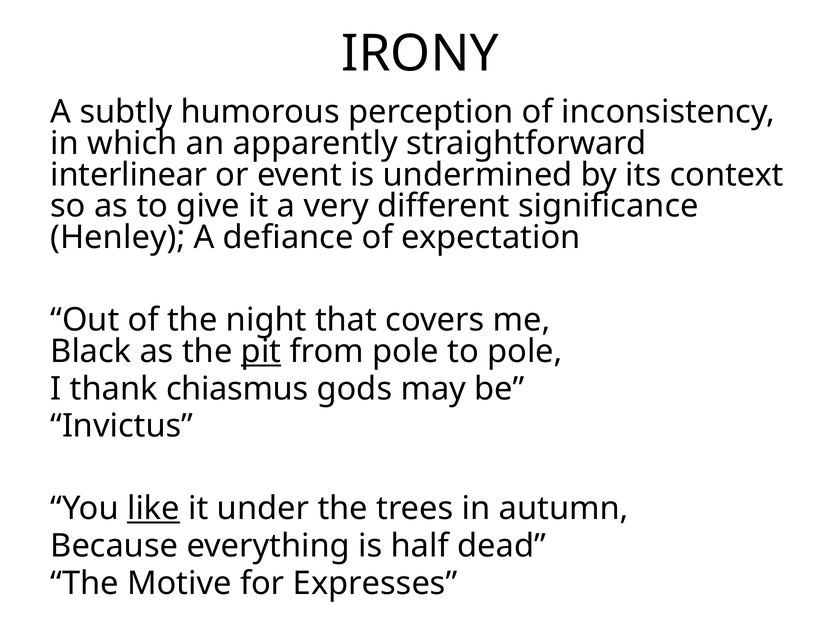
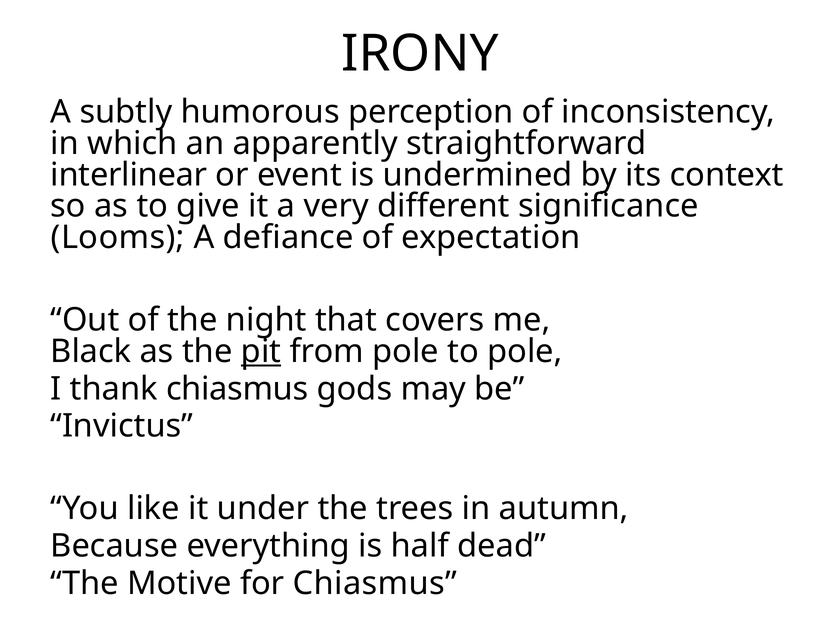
Henley: Henley -> Looms
like underline: present -> none
for Expresses: Expresses -> Chiasmus
